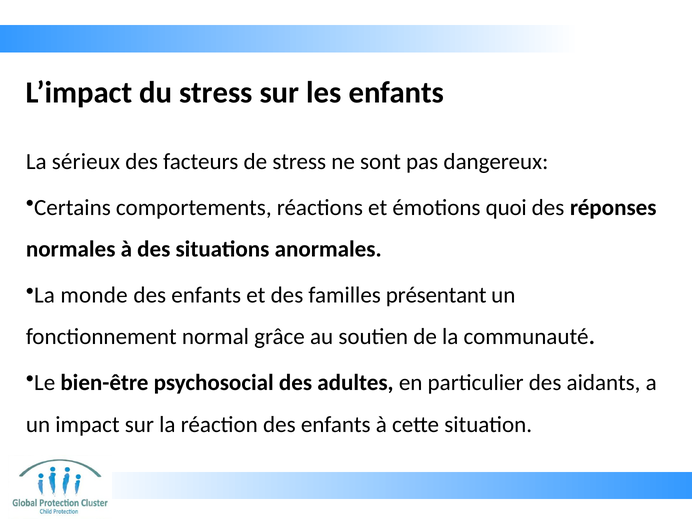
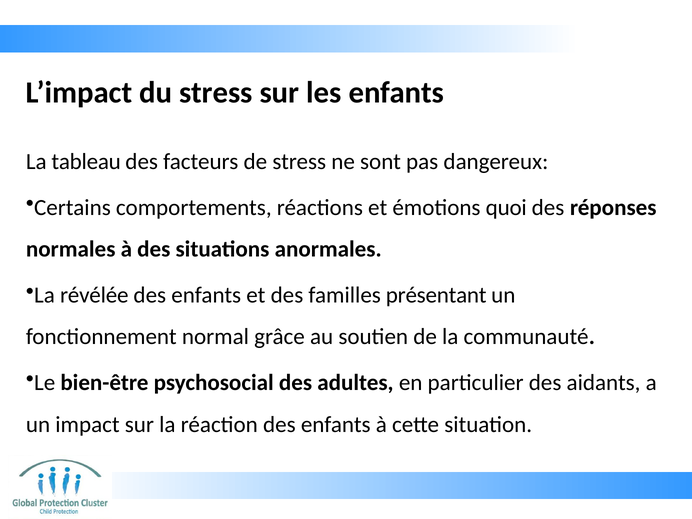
sérieux: sérieux -> tableau
monde: monde -> révélée
